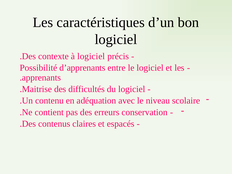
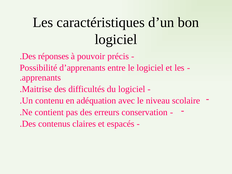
contexte: contexte -> réponses
à logiciel: logiciel -> pouvoir
